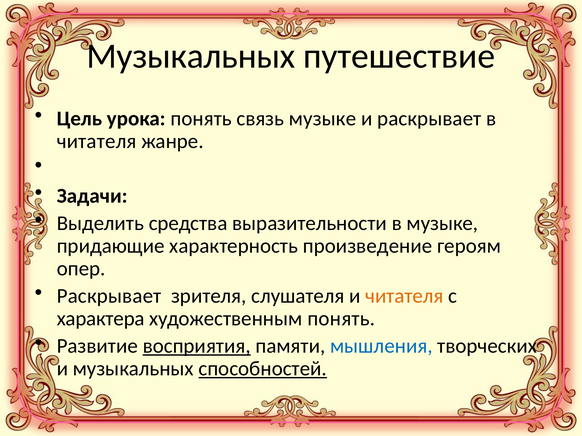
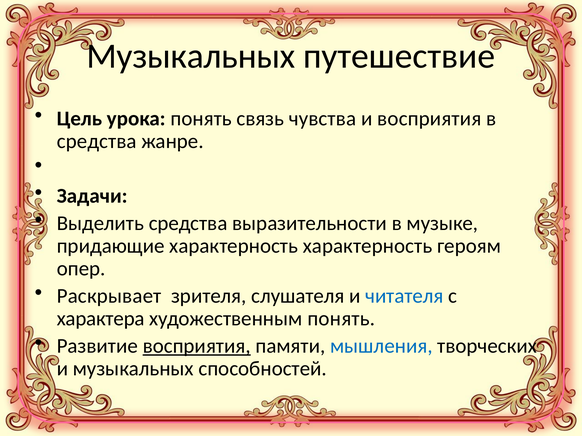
связь музыке: музыке -> чувства
и раскрывает: раскрывает -> восприятия
читателя at (97, 142): читателя -> средства
характерность произведение: произведение -> характерность
читателя at (404, 296) colour: orange -> blue
способностей underline: present -> none
